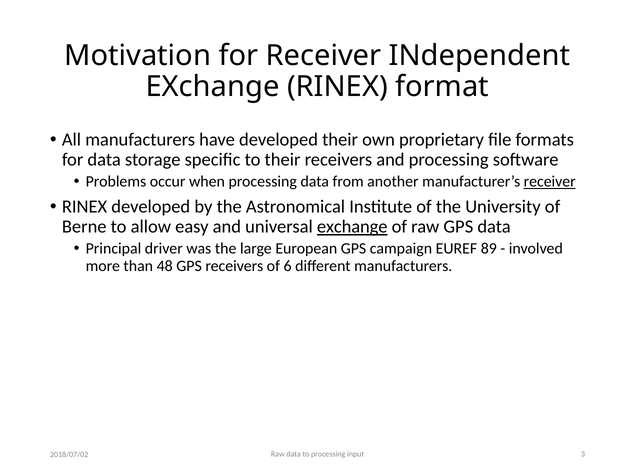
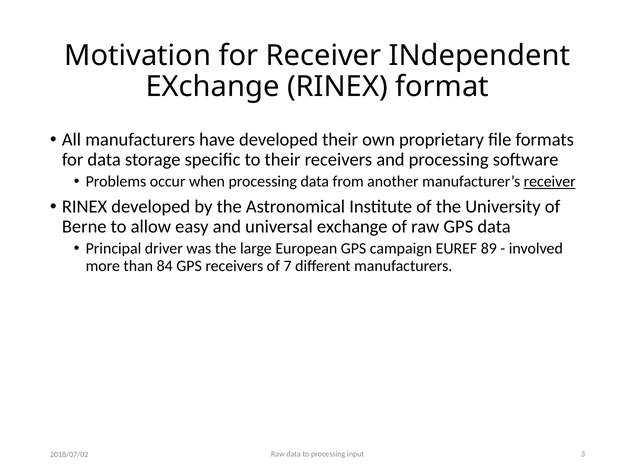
exchange at (352, 227) underline: present -> none
48: 48 -> 84
6: 6 -> 7
